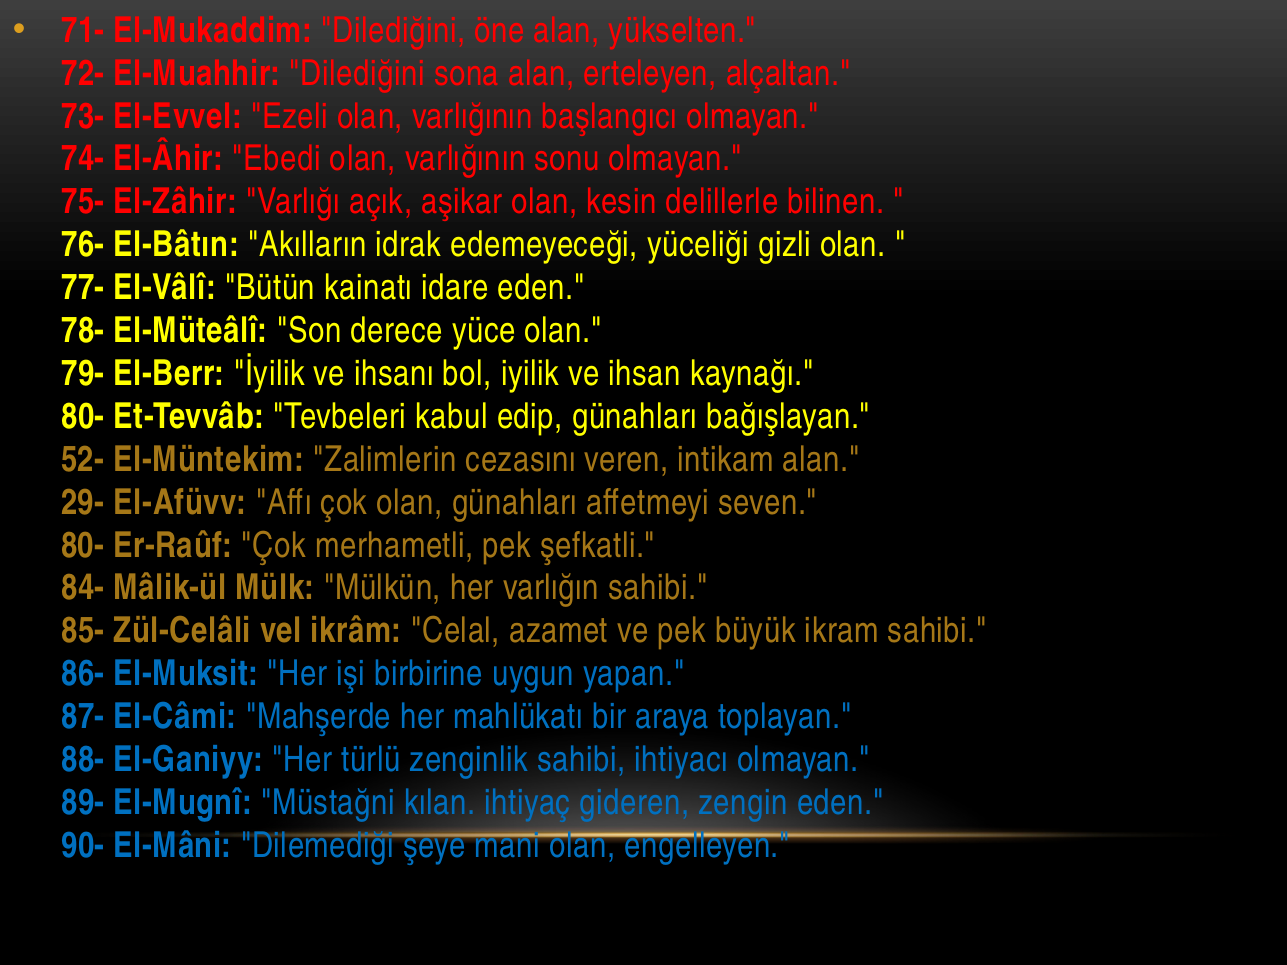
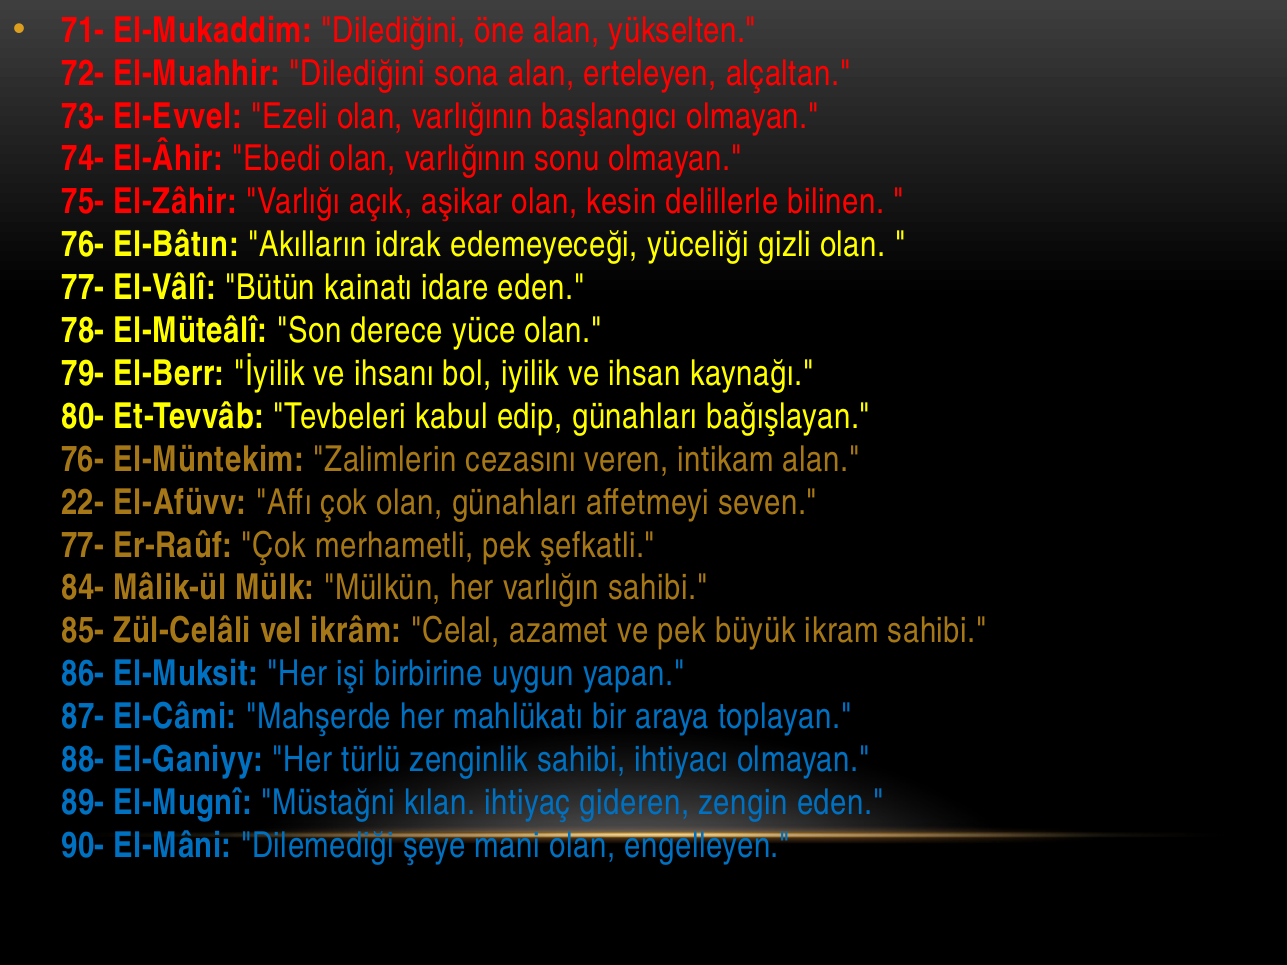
52- at (83, 460): 52- -> 76-
29-: 29- -> 22-
80- at (83, 545): 80- -> 77-
